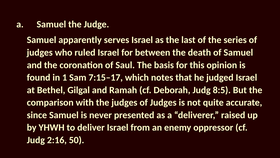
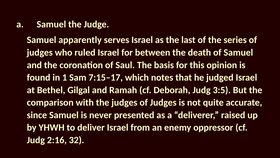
8:5: 8:5 -> 3:5
50: 50 -> 32
